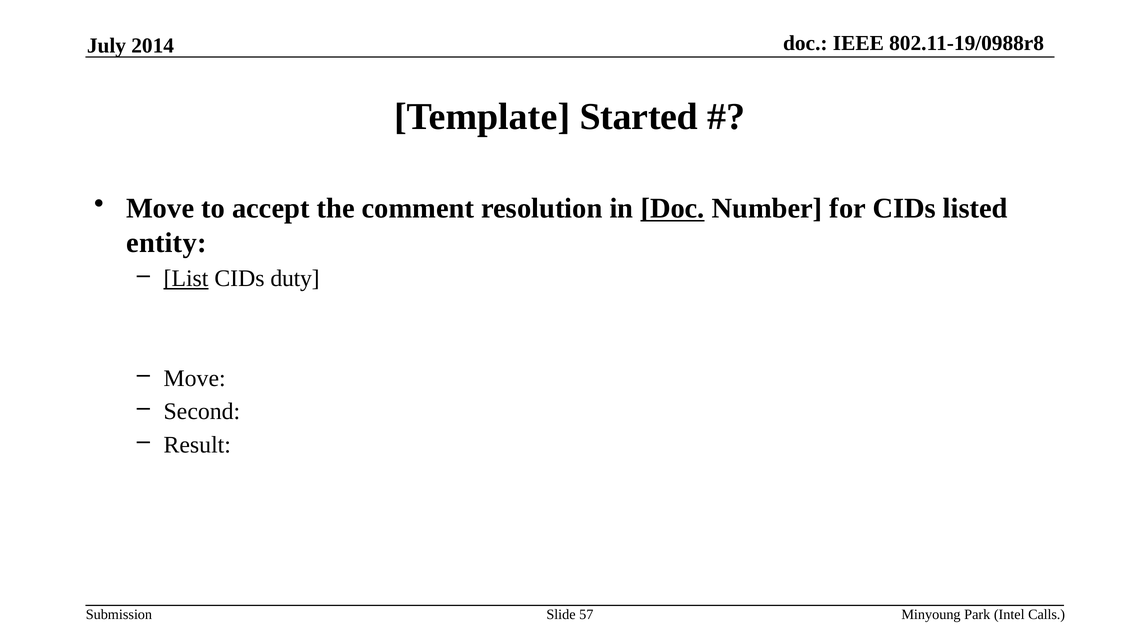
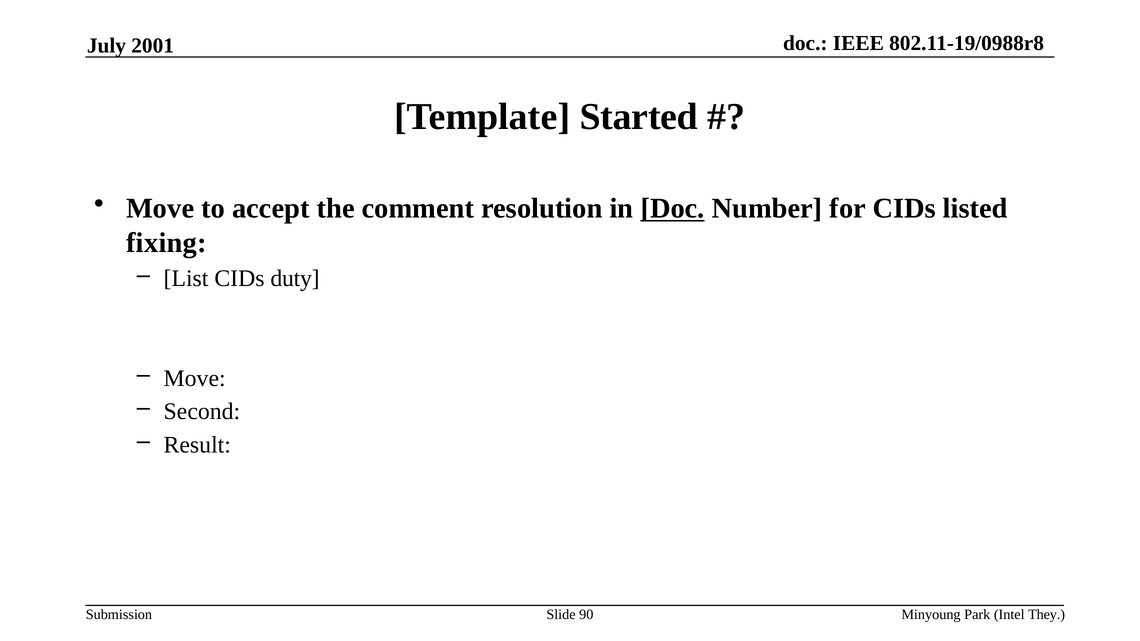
2014: 2014 -> 2001
entity: entity -> fixing
List underline: present -> none
57: 57 -> 90
Calls: Calls -> They
